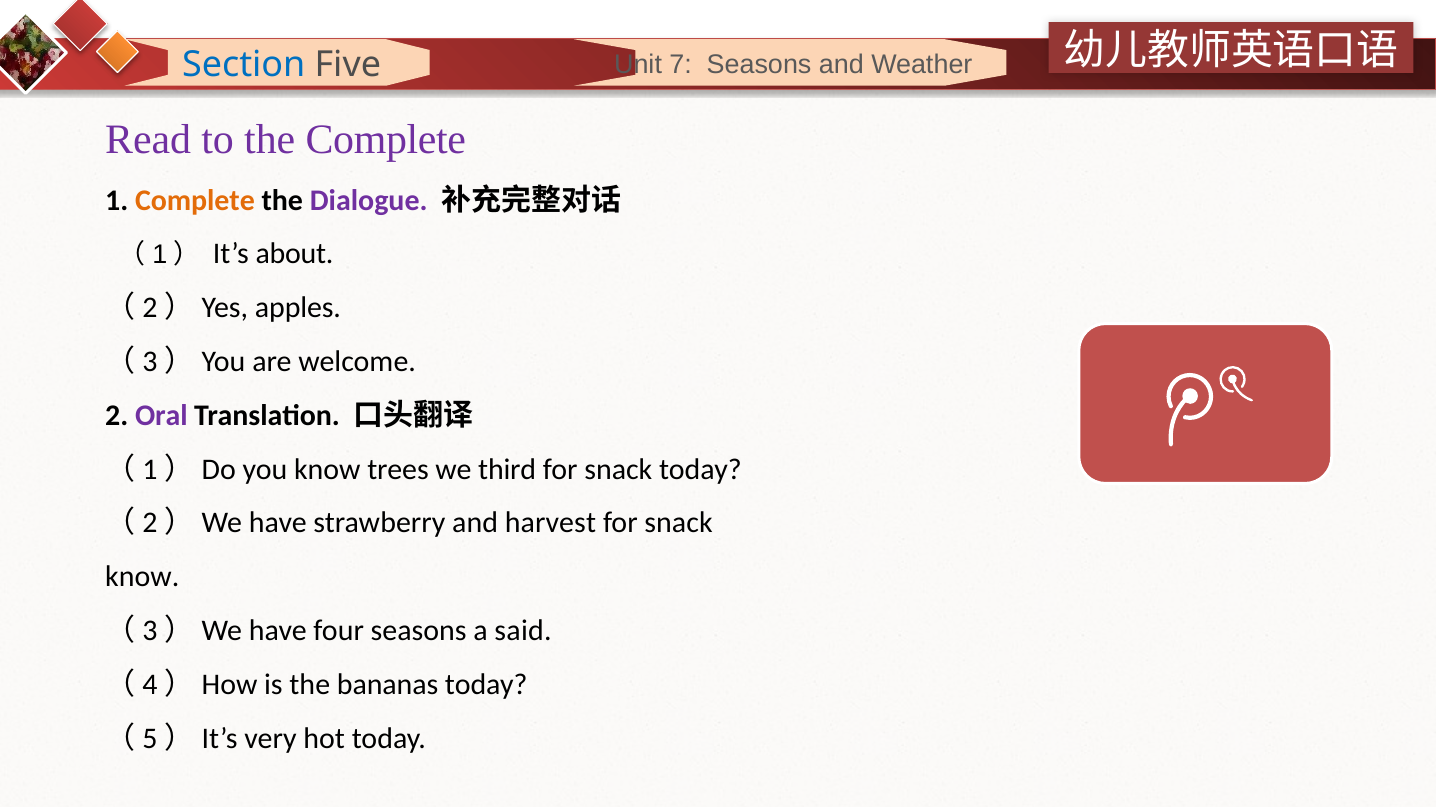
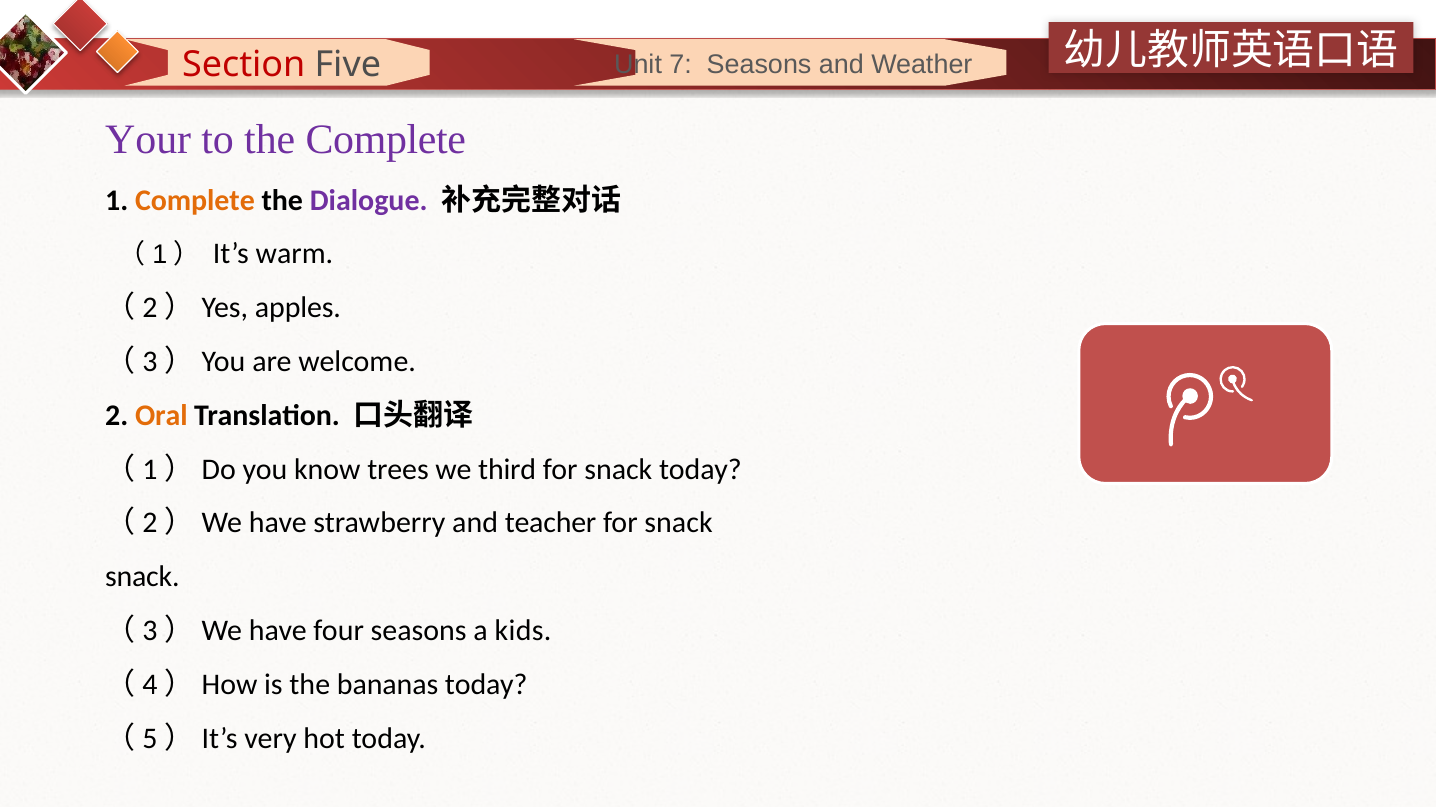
Section colour: blue -> red
Read: Read -> Your
about: about -> warm
Oral colour: purple -> orange
harvest: harvest -> teacher
know at (142, 577): know -> snack
said: said -> kids
